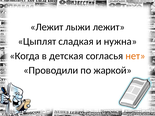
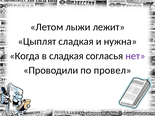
Лежит at (47, 27): Лежит -> Летом
в детская: детская -> сладкая
нет colour: orange -> purple
жаркой: жаркой -> провел
